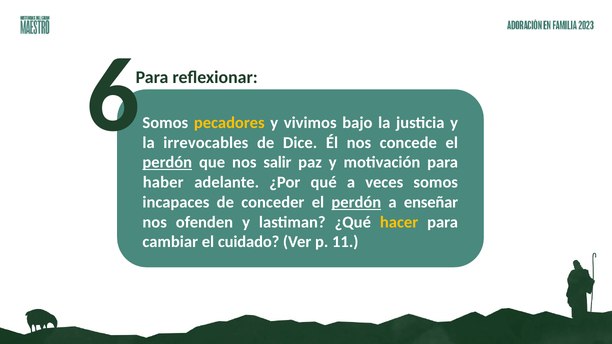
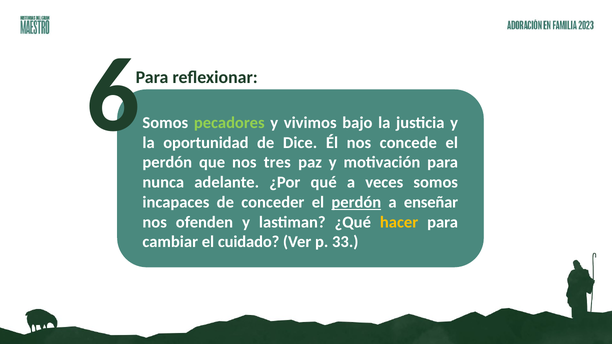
pecadores colour: yellow -> light green
irrevocables: irrevocables -> oportunidad
perdón at (167, 163) underline: present -> none
salir: salir -> tres
haber: haber -> nunca
11: 11 -> 33
